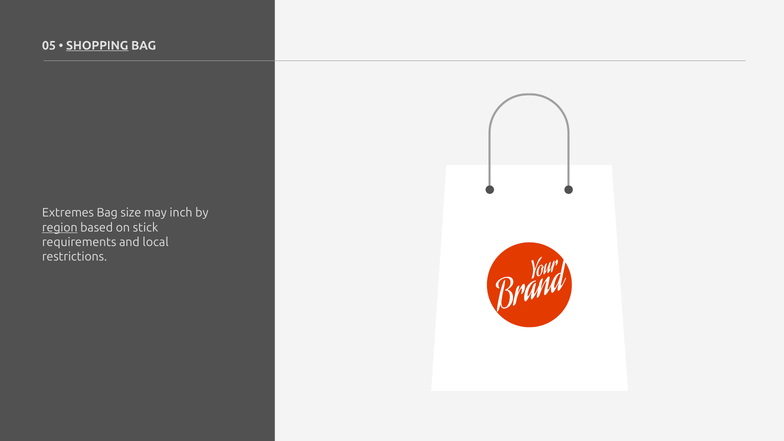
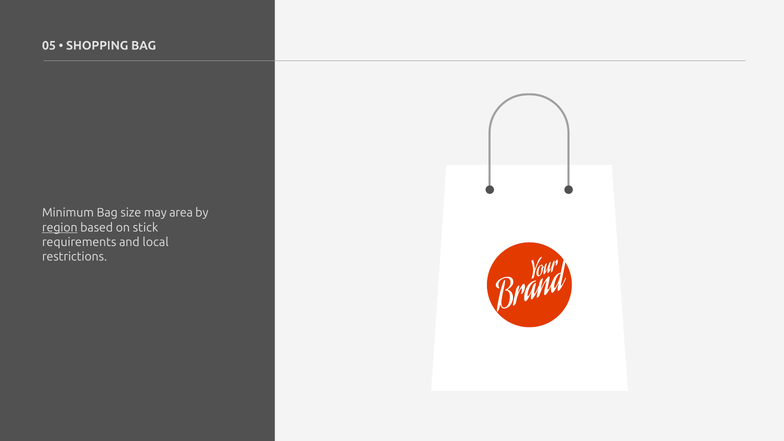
SHOPPING underline: present -> none
Extremes: Extremes -> Minimum
inch: inch -> area
